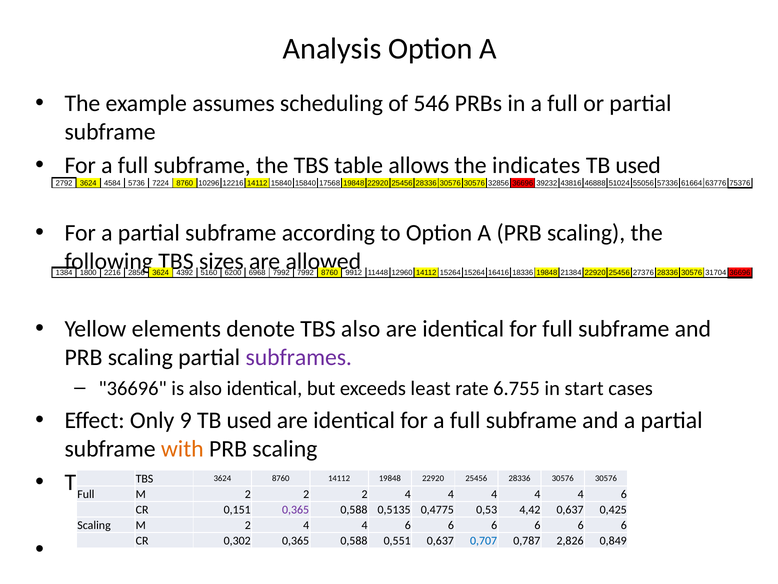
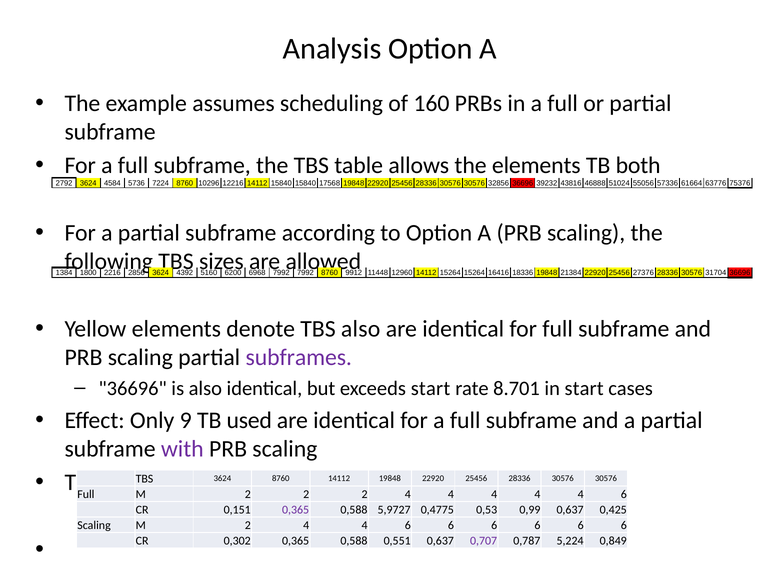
546: 546 -> 160
the indicates: indicates -> elements
used at (638, 165): used -> both
exceeds least: least -> start
6.755: 6.755 -> 8.701
with colour: orange -> purple
0,5135: 0,5135 -> 5,9727
4,42: 4,42 -> 0,99
0,707 colour: blue -> purple
2,826: 2,826 -> 5,224
